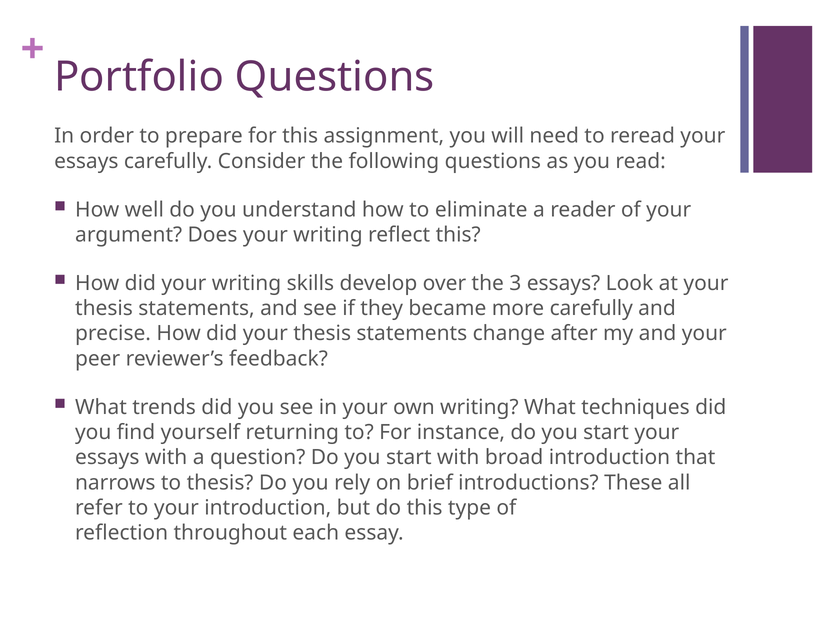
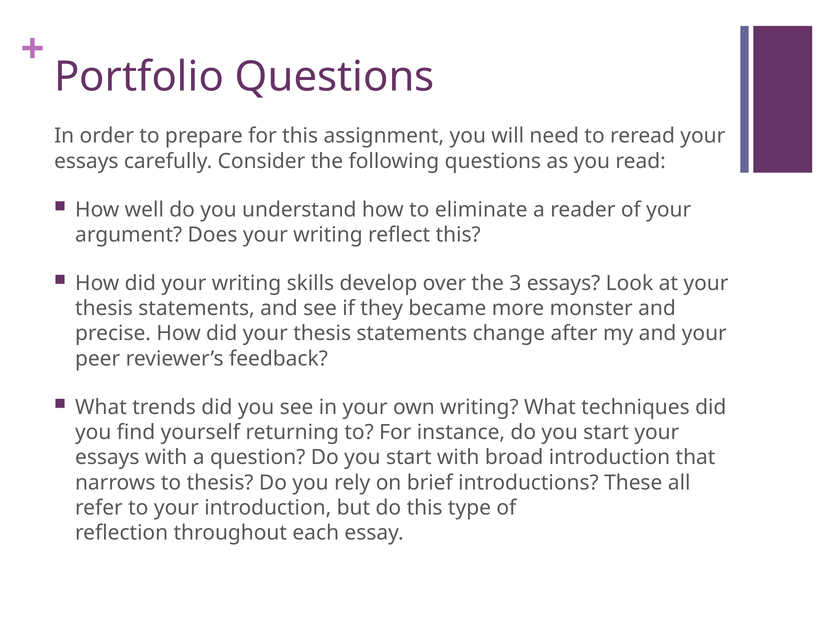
more carefully: carefully -> monster
